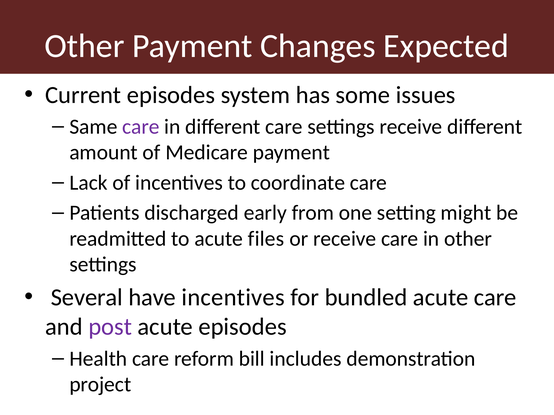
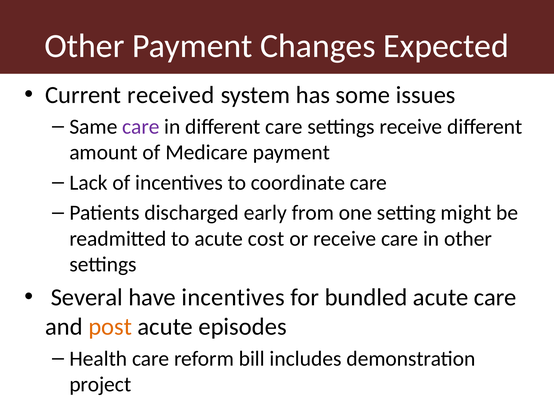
Current episodes: episodes -> received
files: files -> cost
post colour: purple -> orange
